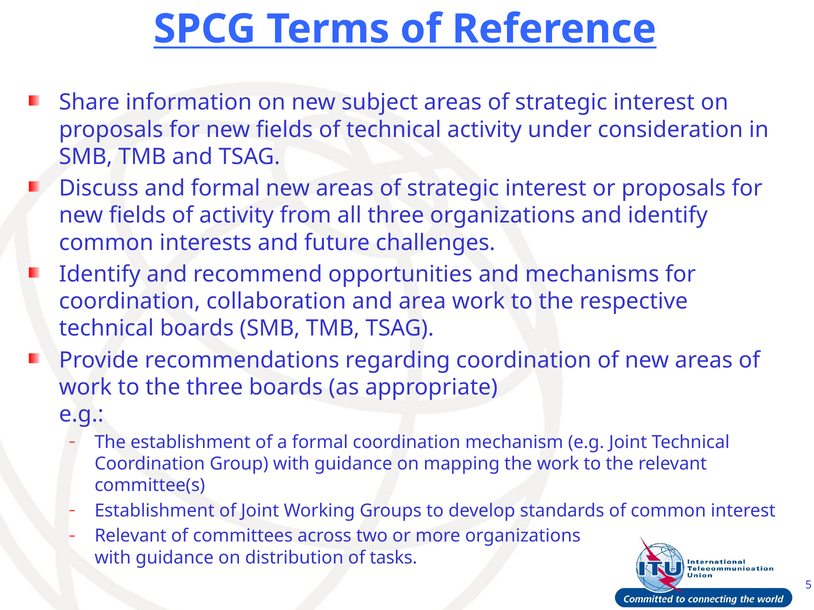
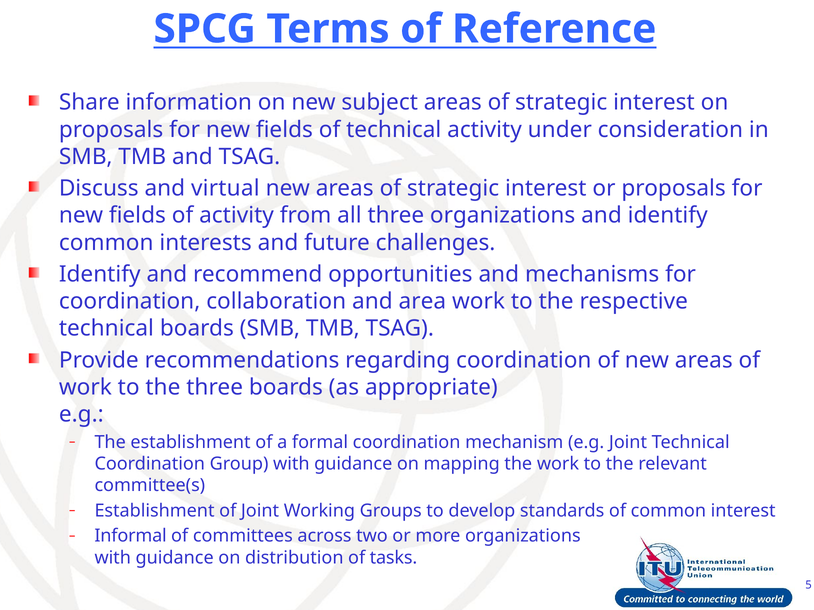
and formal: formal -> virtual
Relevant at (131, 536): Relevant -> Informal
